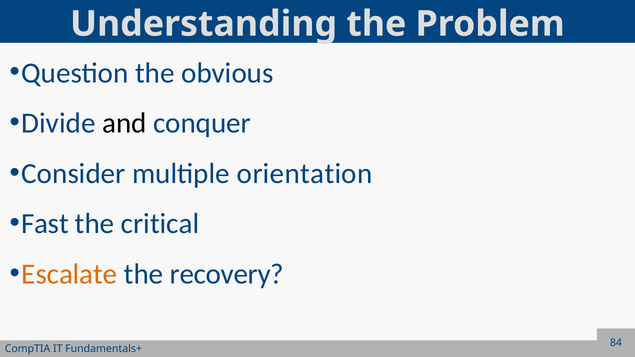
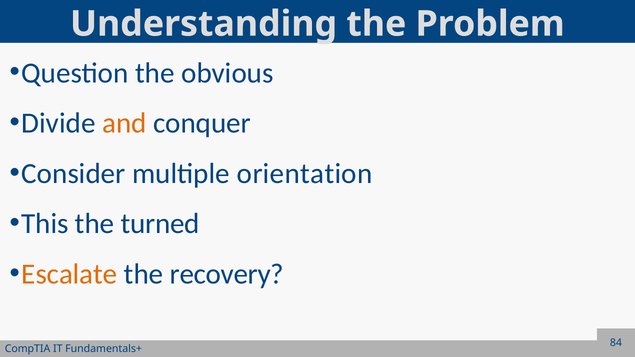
and colour: black -> orange
Fast: Fast -> This
critical: critical -> turned
